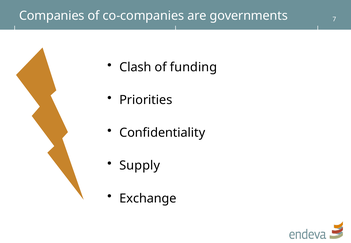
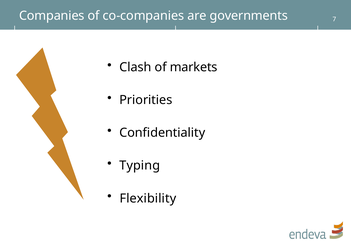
funding: funding -> markets
Supply: Supply -> Typing
Exchange: Exchange -> Flexibility
